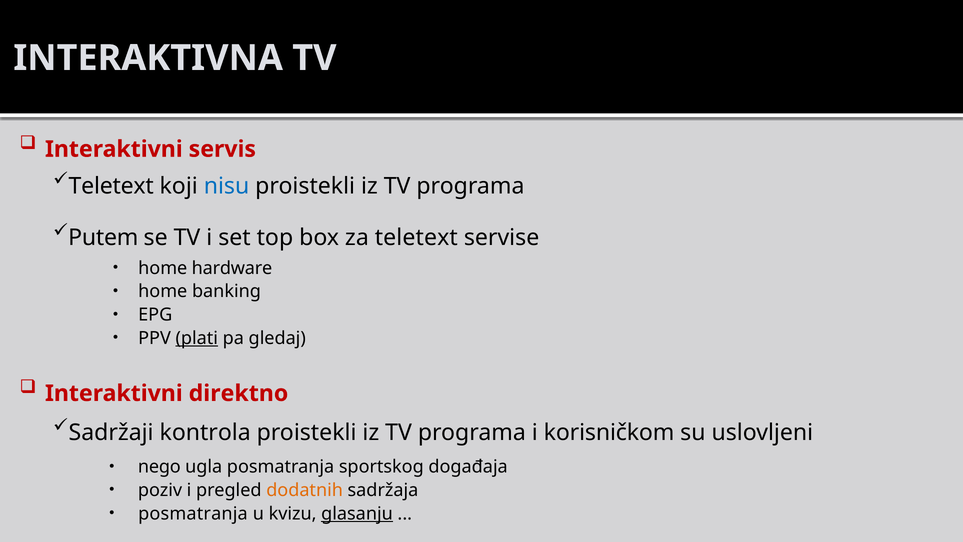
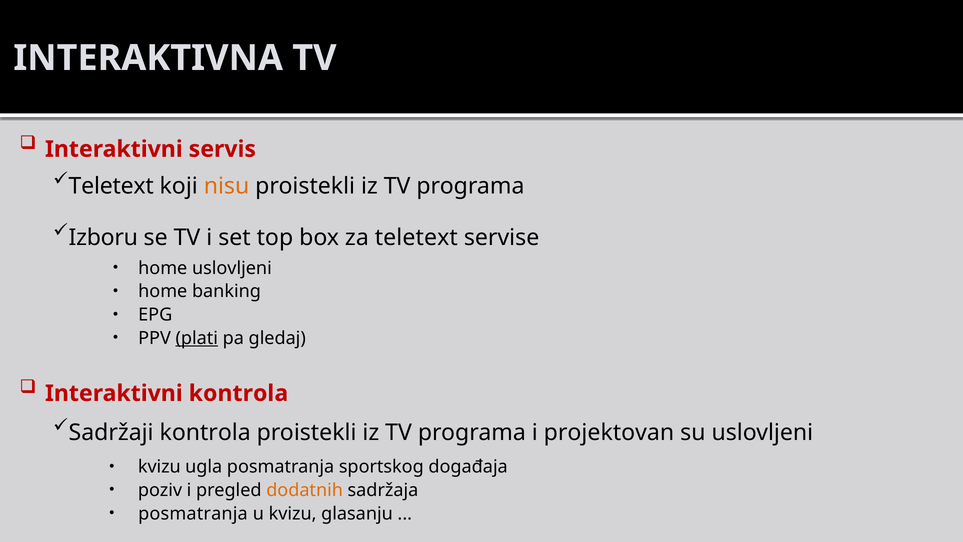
nisu colour: blue -> orange
Putem: Putem -> Izboru
home hardware: hardware -> uslovljeni
Interaktivni direktno: direktno -> kontrola
korisničkom: korisničkom -> projektovan
nego at (159, 467): nego -> kvizu
glasanju underline: present -> none
